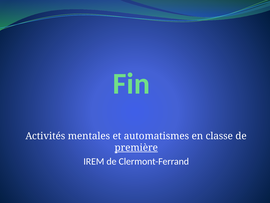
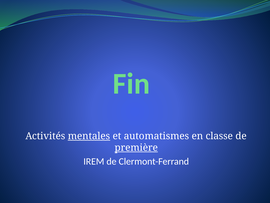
mentales underline: none -> present
